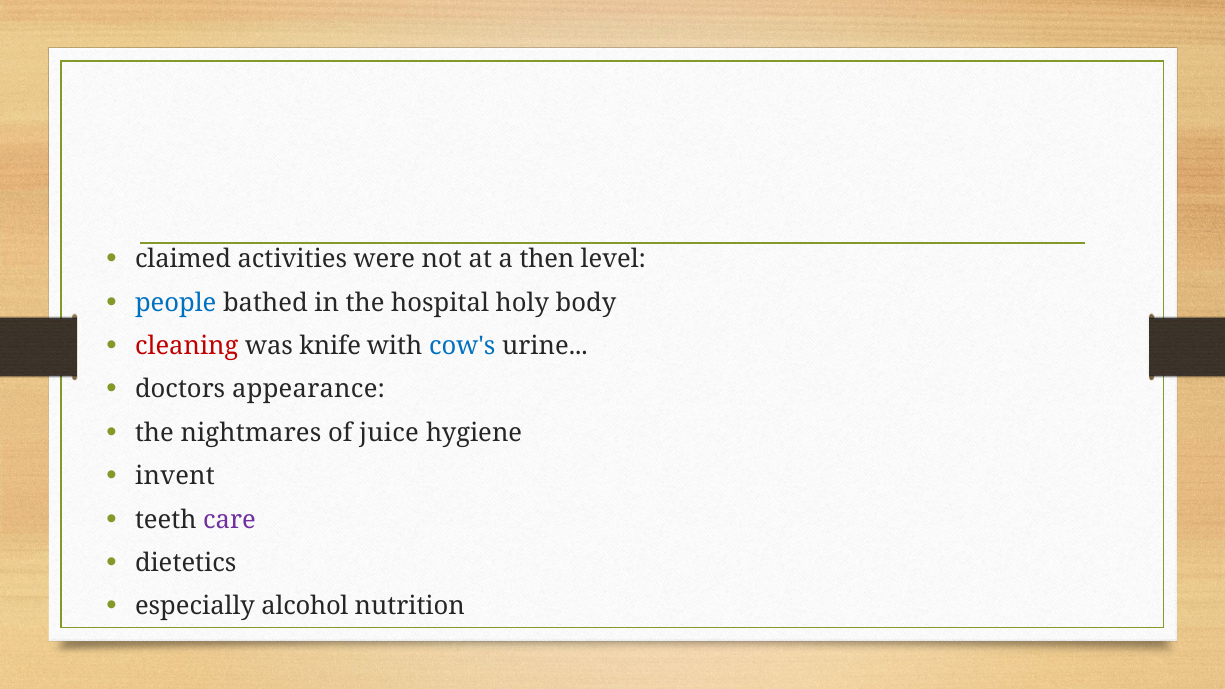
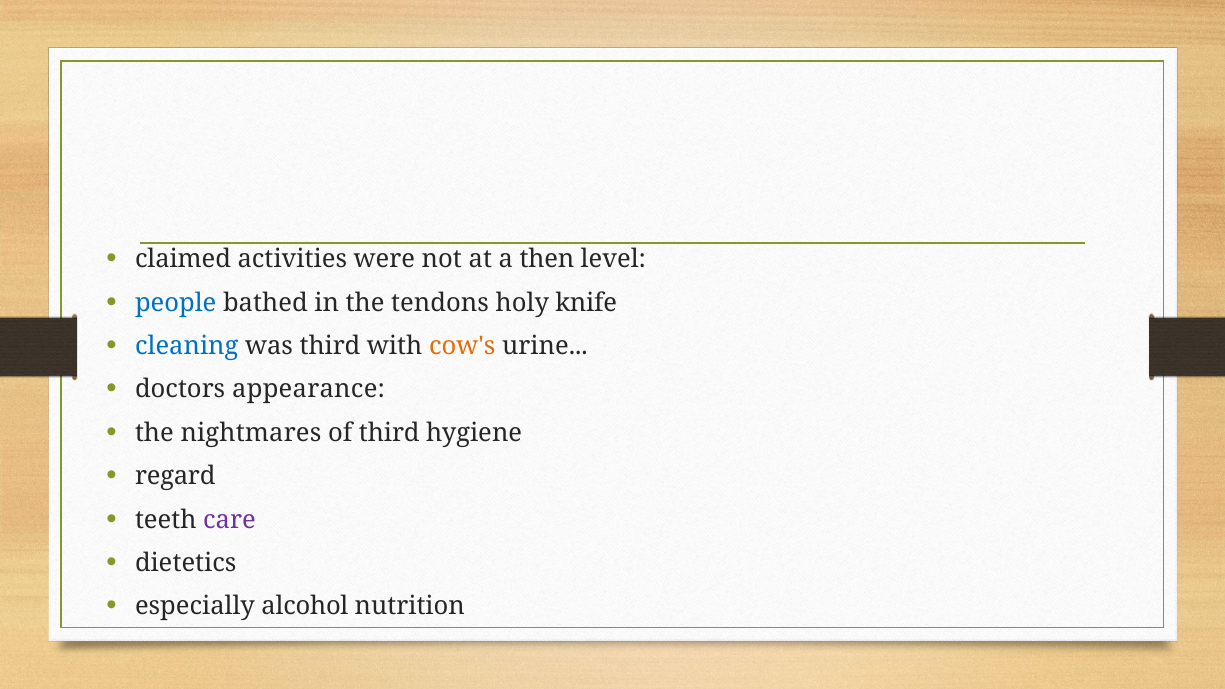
hospital: hospital -> tendons
body: body -> knife
cleaning colour: red -> blue
was knife: knife -> third
cow's colour: blue -> orange
of juice: juice -> third
invent: invent -> regard
